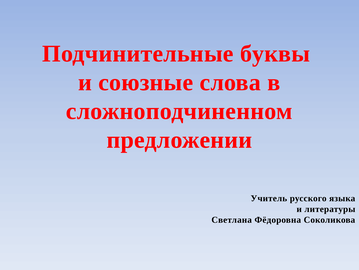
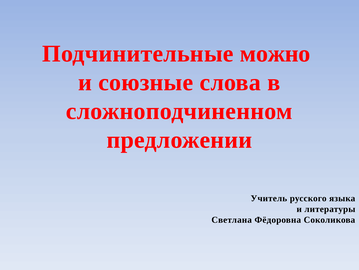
буквы: буквы -> можно
